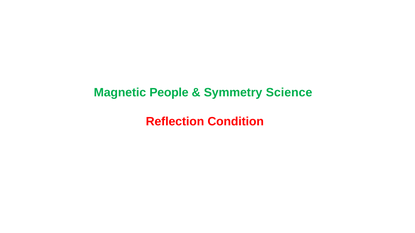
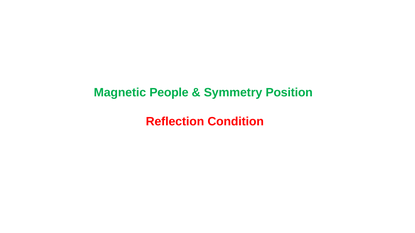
Science: Science -> Position
